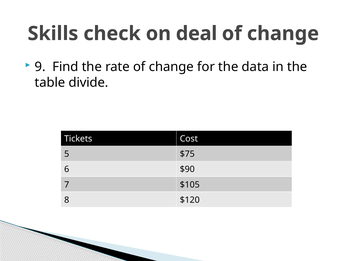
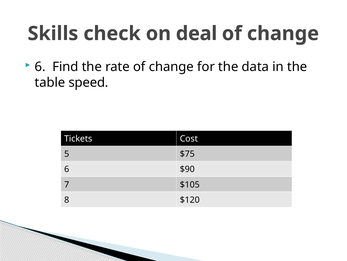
9 at (40, 67): 9 -> 6
divide: divide -> speed
